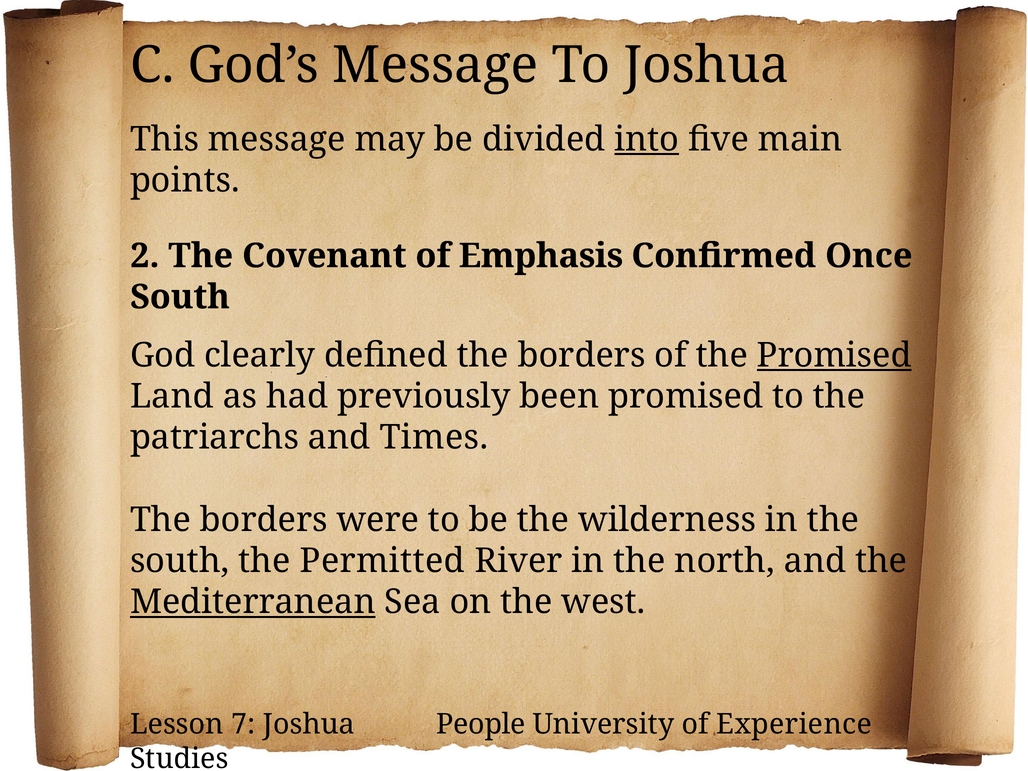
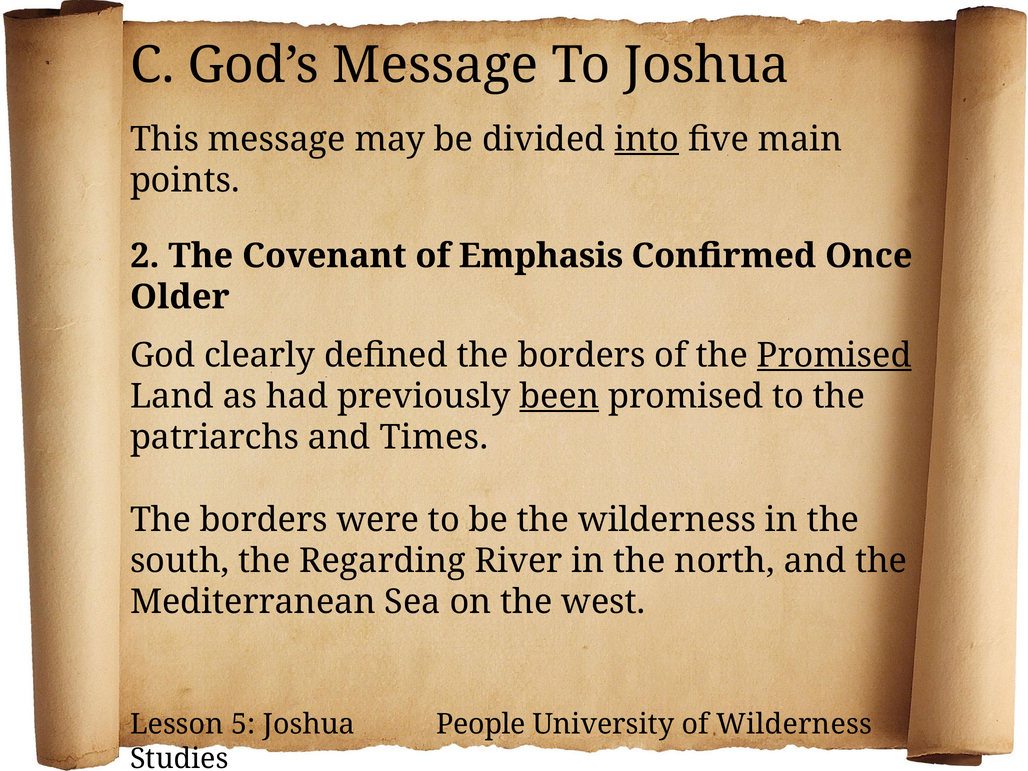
South at (180, 297): South -> Older
been underline: none -> present
Permitted: Permitted -> Regarding
Mediterranean underline: present -> none
7: 7 -> 5
of Experience: Experience -> Wilderness
